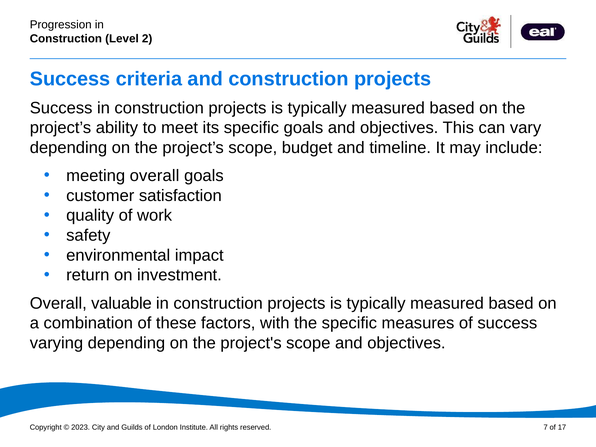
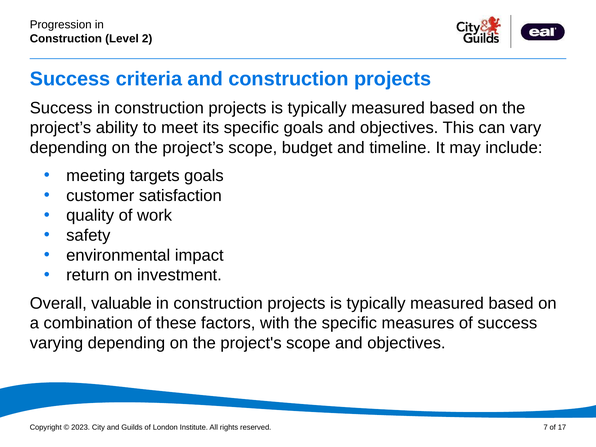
meeting overall: overall -> targets
